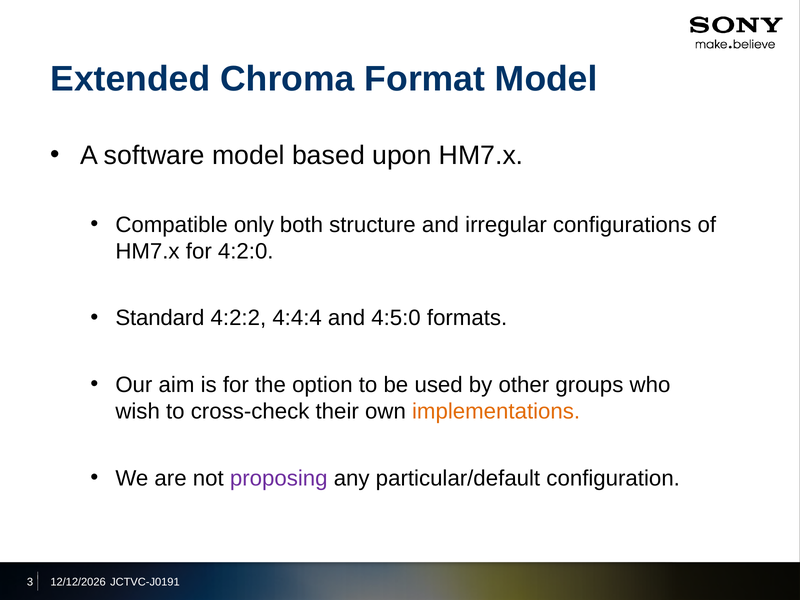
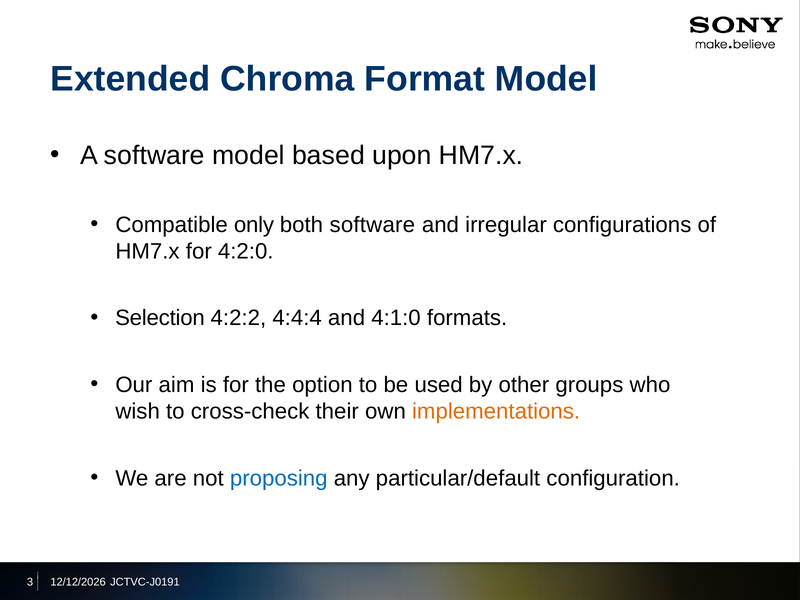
both structure: structure -> software
Standard: Standard -> Selection
4:5:0: 4:5:0 -> 4:1:0
proposing colour: purple -> blue
